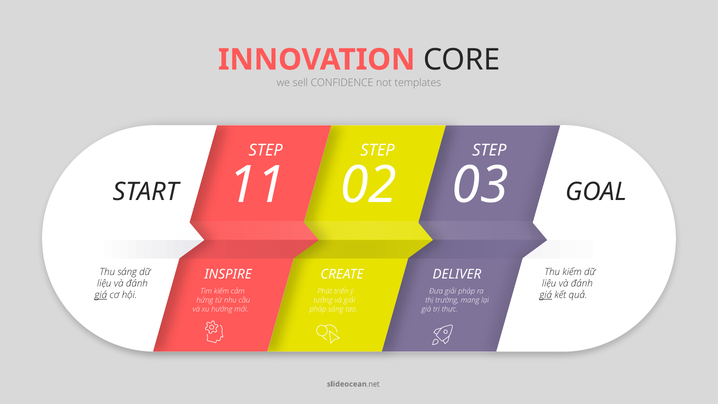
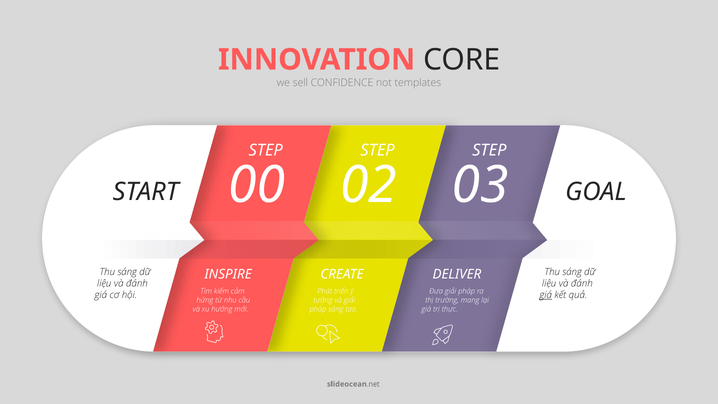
11: 11 -> 00
kiếm at (572, 272): kiếm -> sáng
giá at (101, 295) underline: present -> none
